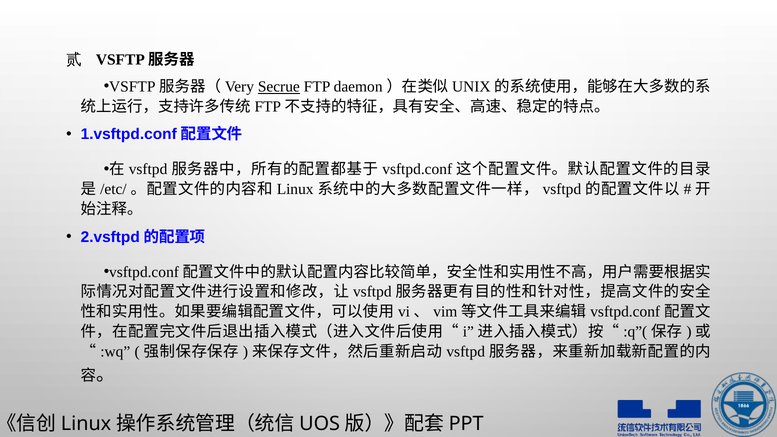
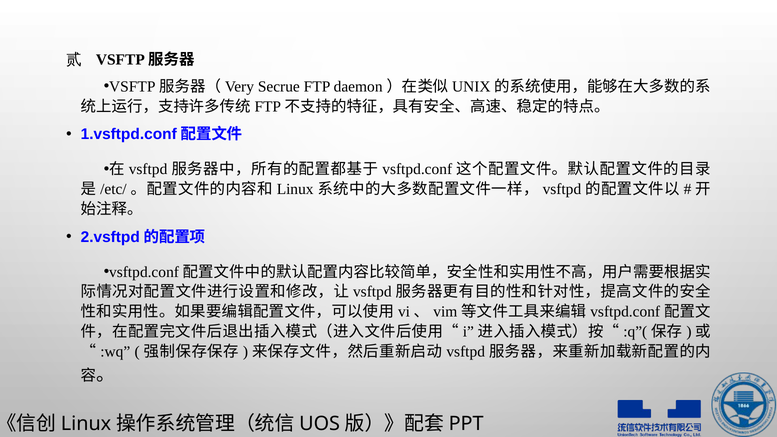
Secrue underline: present -> none
